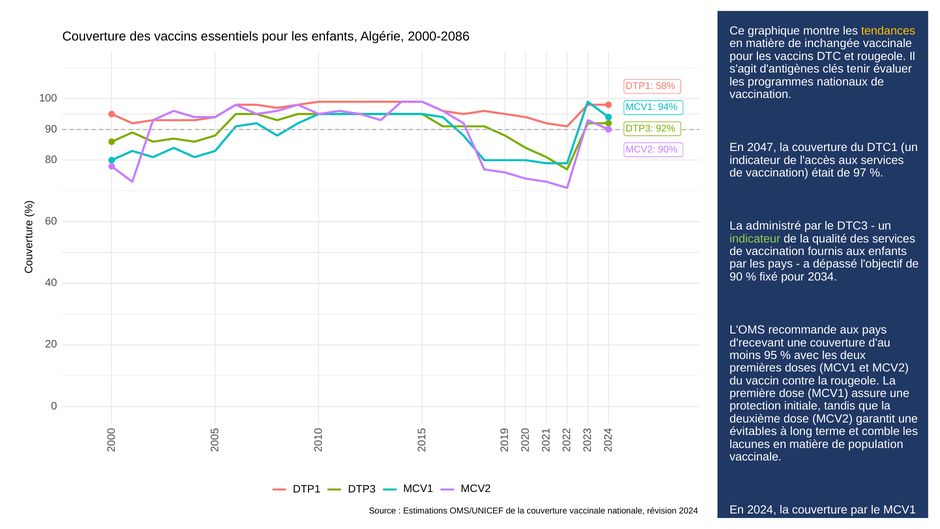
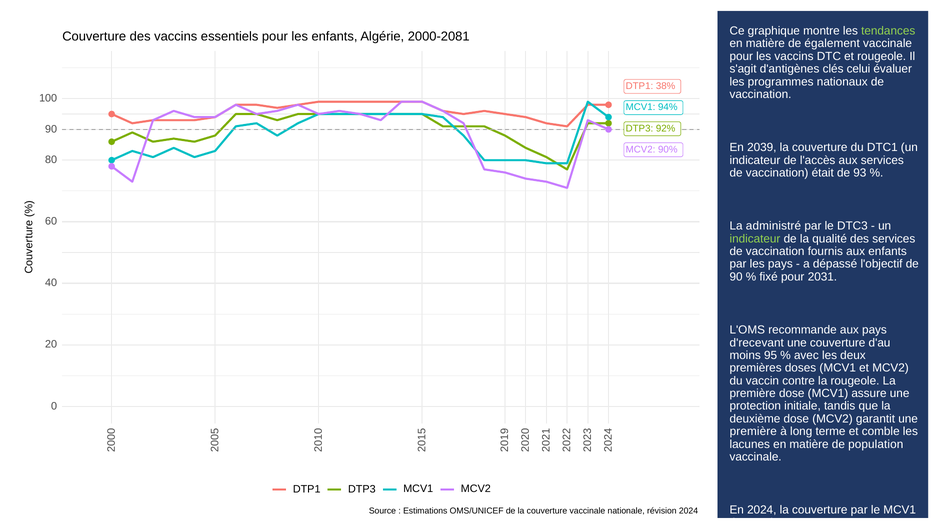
tendances colour: yellow -> light green
2000-2086: 2000-2086 -> 2000-2081
de inchangée: inchangée -> également
tenir: tenir -> celui
58%: 58% -> 38%
2047: 2047 -> 2039
97: 97 -> 93
2034: 2034 -> 2031
évitables at (753, 431): évitables -> première
